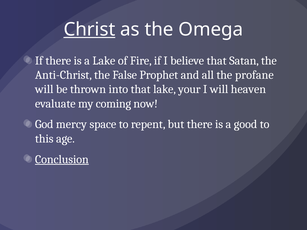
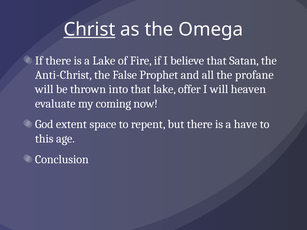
your: your -> offer
mercy: mercy -> extent
good: good -> have
Conclusion underline: present -> none
